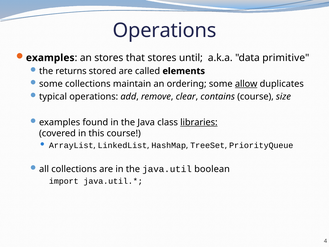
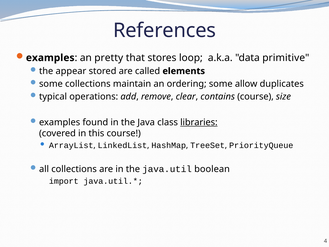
Operations at (165, 30): Operations -> References
an stores: stores -> pretty
until: until -> loop
returns: returns -> appear
allow underline: present -> none
